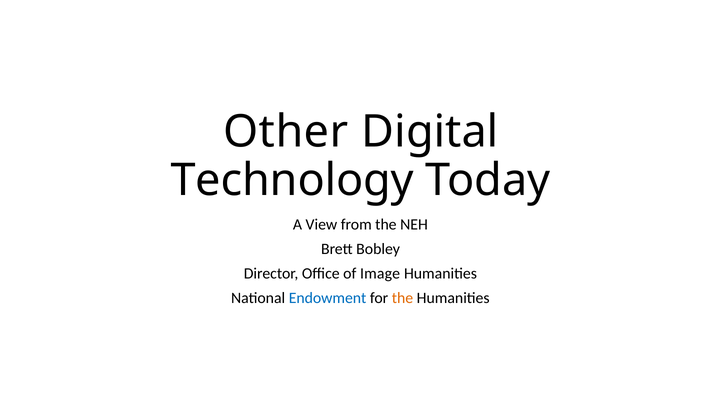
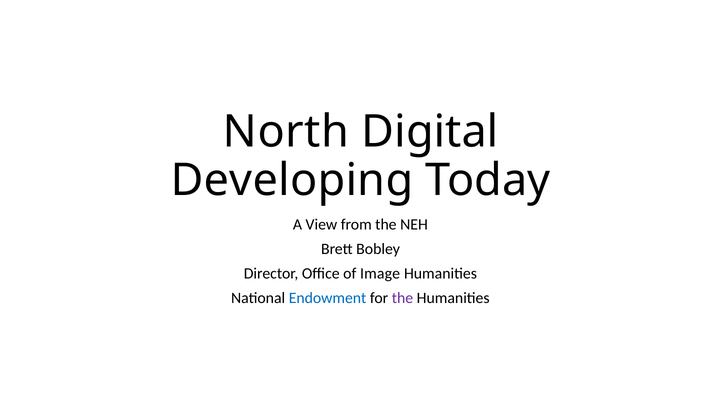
Other: Other -> North
Technology: Technology -> Developing
the at (402, 298) colour: orange -> purple
